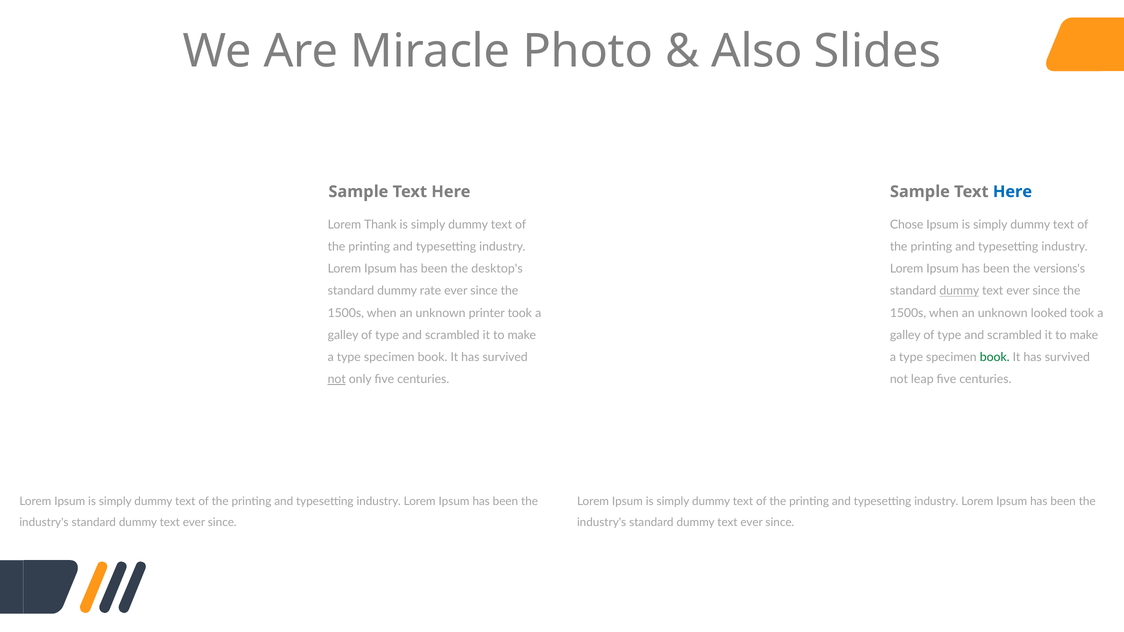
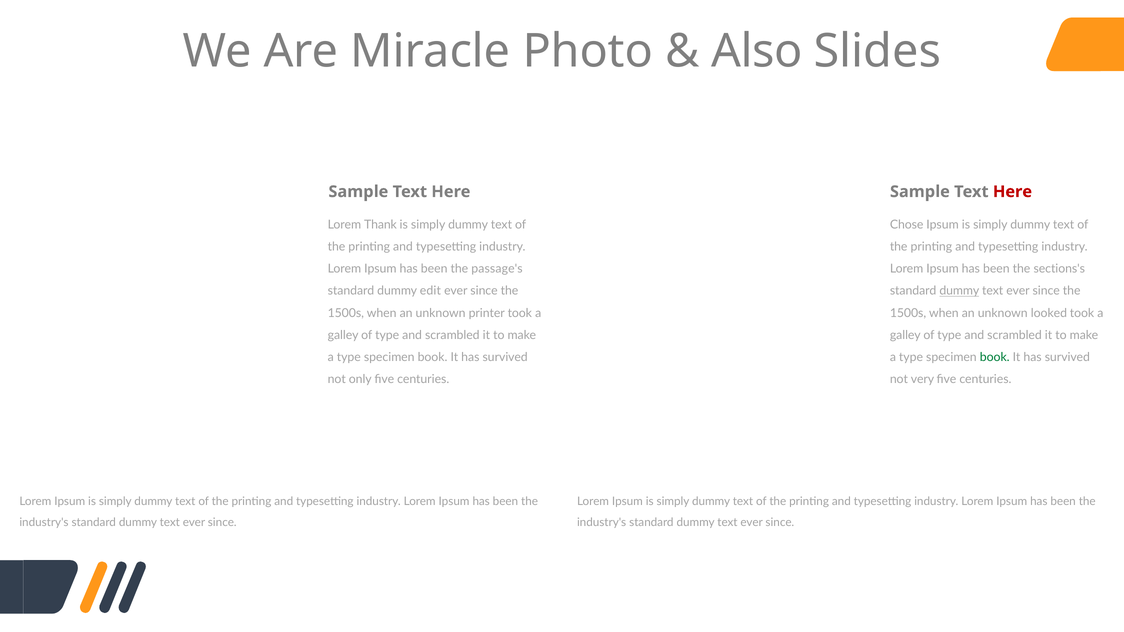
Here at (1012, 192) colour: blue -> red
desktop's: desktop's -> passage's
versions's: versions's -> sections's
rate: rate -> edit
not at (337, 379) underline: present -> none
leap: leap -> very
